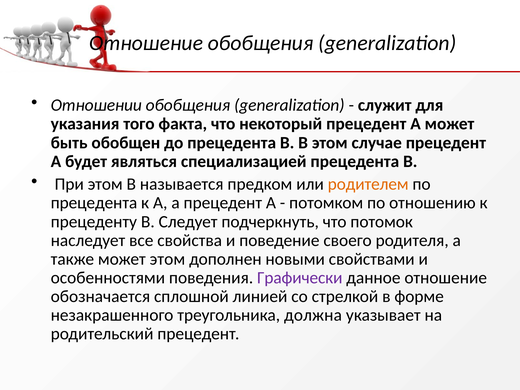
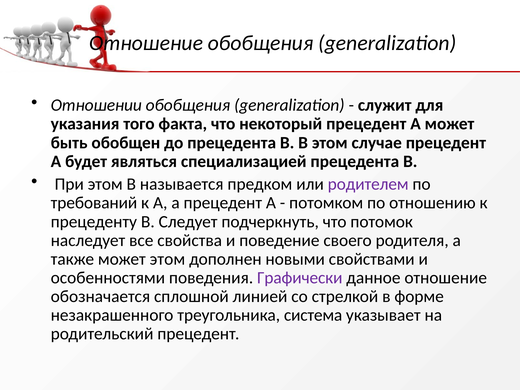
родителем colour: orange -> purple
прецедента at (94, 203): прецедента -> требований
должна: должна -> система
